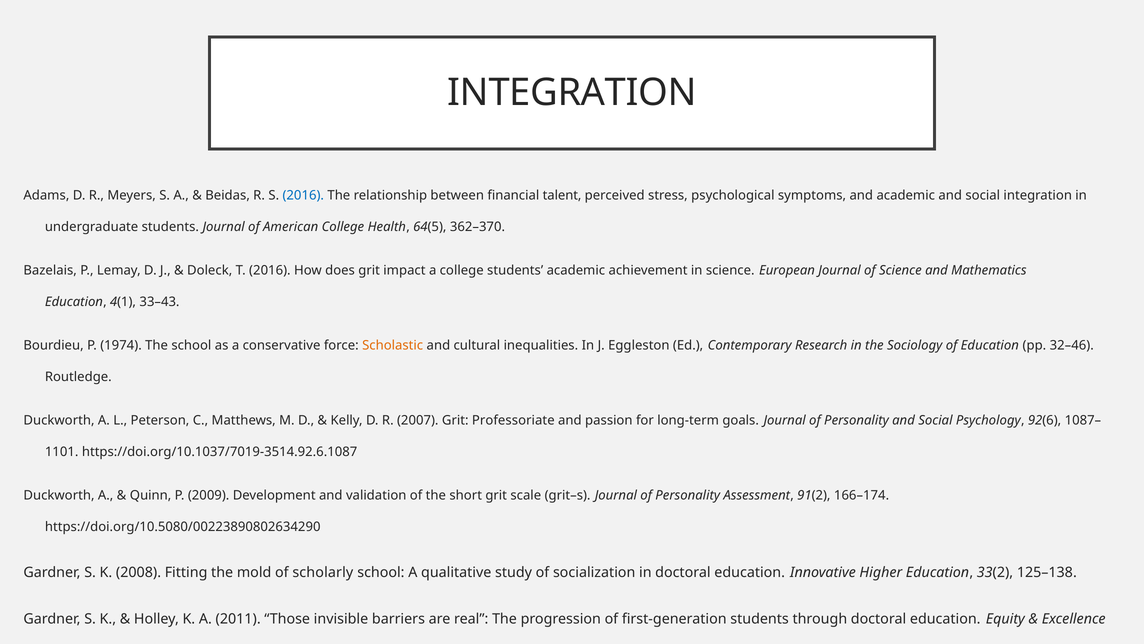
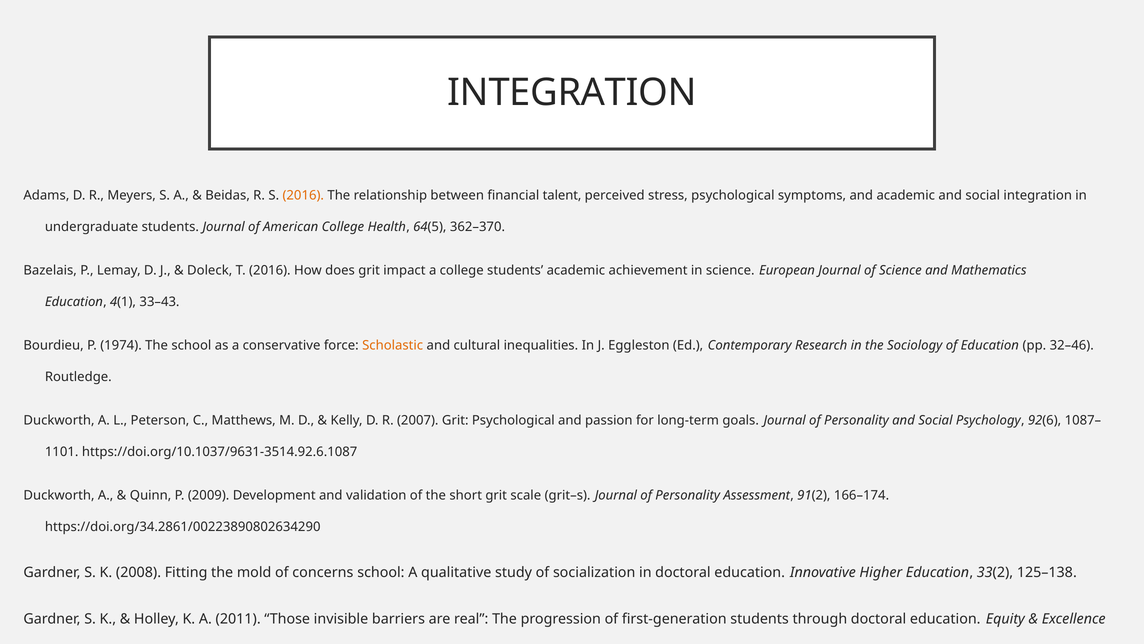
2016 at (303, 195) colour: blue -> orange
Grit Professoriate: Professoriate -> Psychological
https://doi.org/10.1037/7019-3514.92.6.1087: https://doi.org/10.1037/7019-3514.92.6.1087 -> https://doi.org/10.1037/9631-3514.92.6.1087
https://doi.org/10.5080/00223890802634290: https://doi.org/10.5080/00223890802634290 -> https://doi.org/34.2861/00223890802634290
scholarly: scholarly -> concerns
